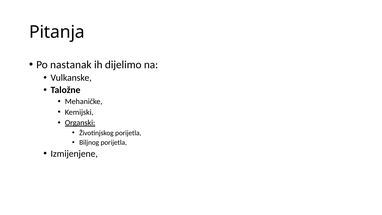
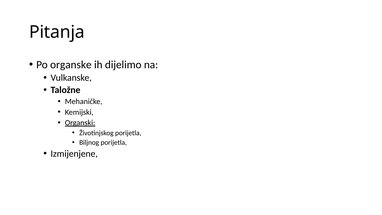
nastanak: nastanak -> organske
